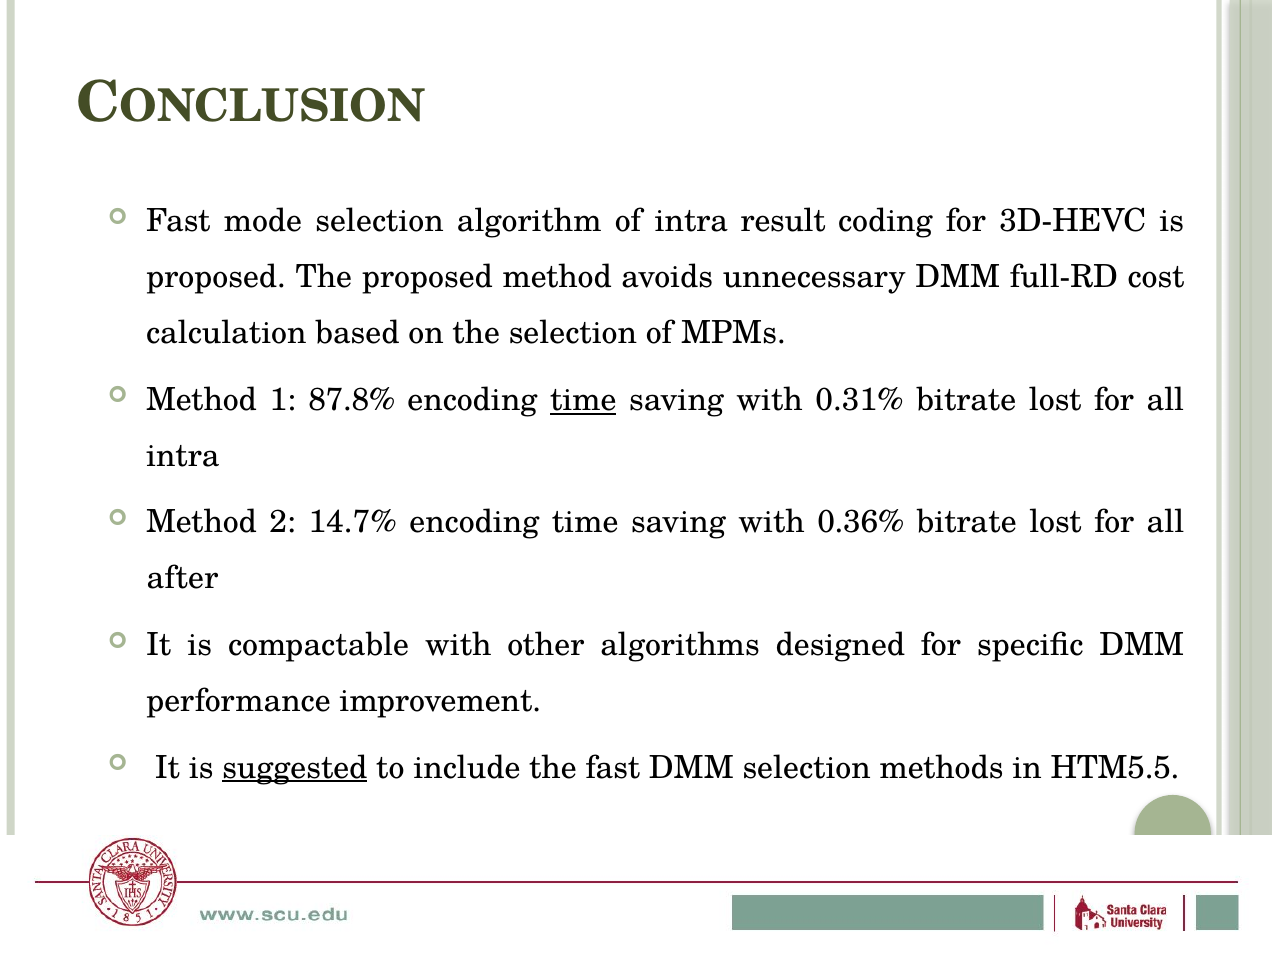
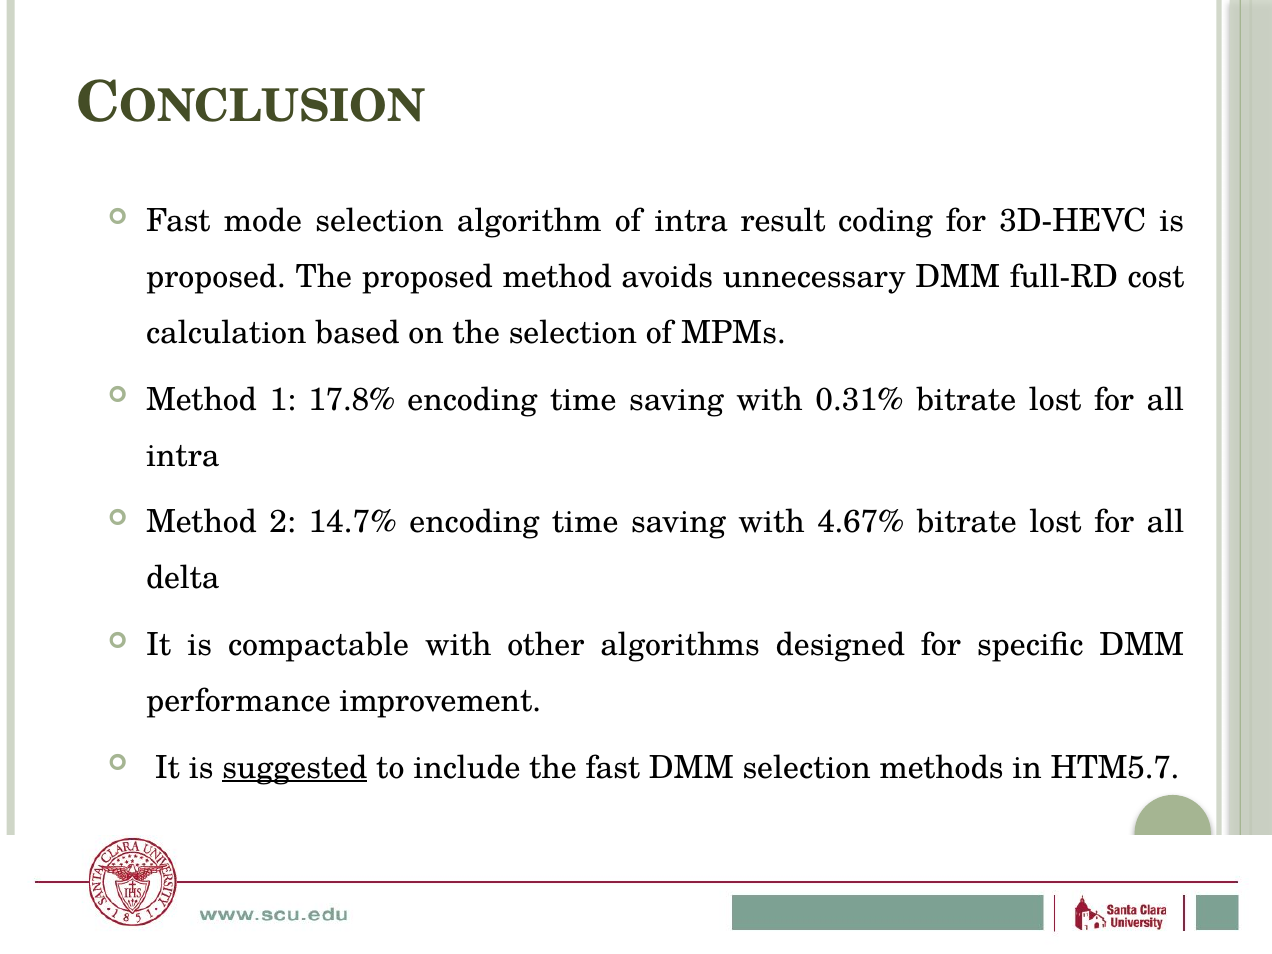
87.8%: 87.8% -> 17.8%
time at (583, 400) underline: present -> none
0.36%: 0.36% -> 4.67%
after: after -> delta
HTM5.5: HTM5.5 -> HTM5.7
